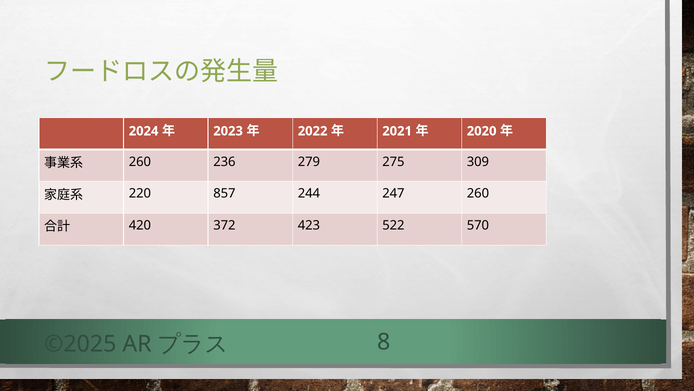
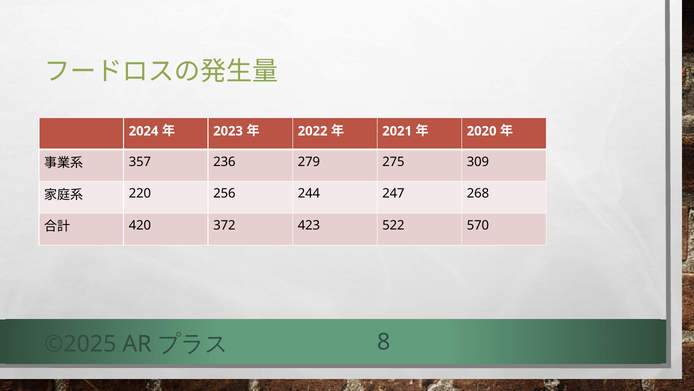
260 at (140, 161): 260 -> 357
857: 857 -> 256
247 260: 260 -> 268
